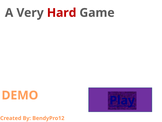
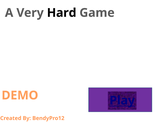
Hard colour: red -> black
